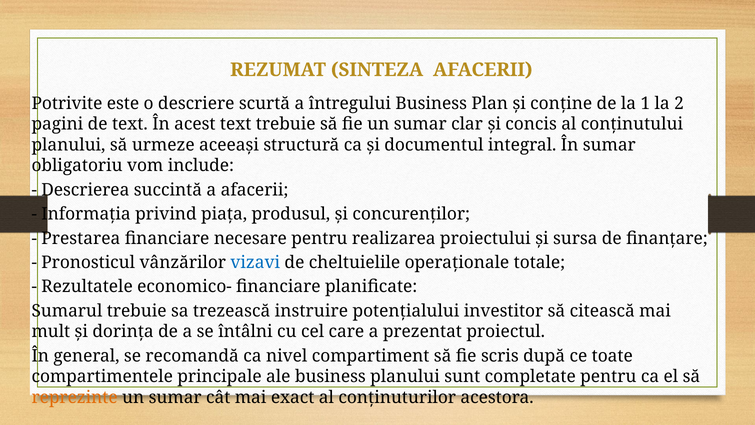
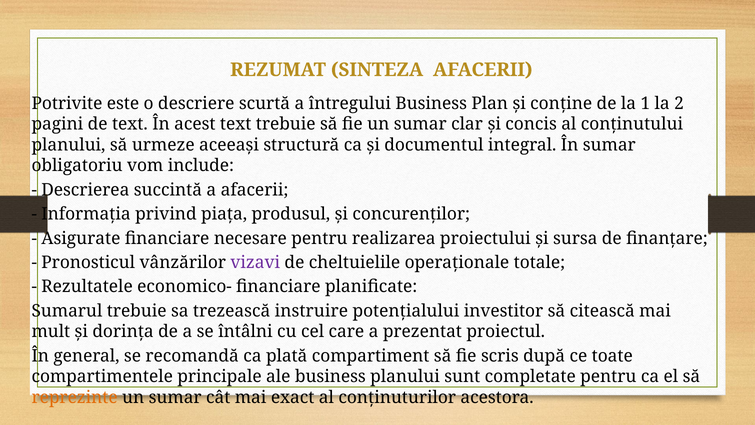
Prestarea: Prestarea -> Asigurate
vizavi colour: blue -> purple
nivel: nivel -> plată
